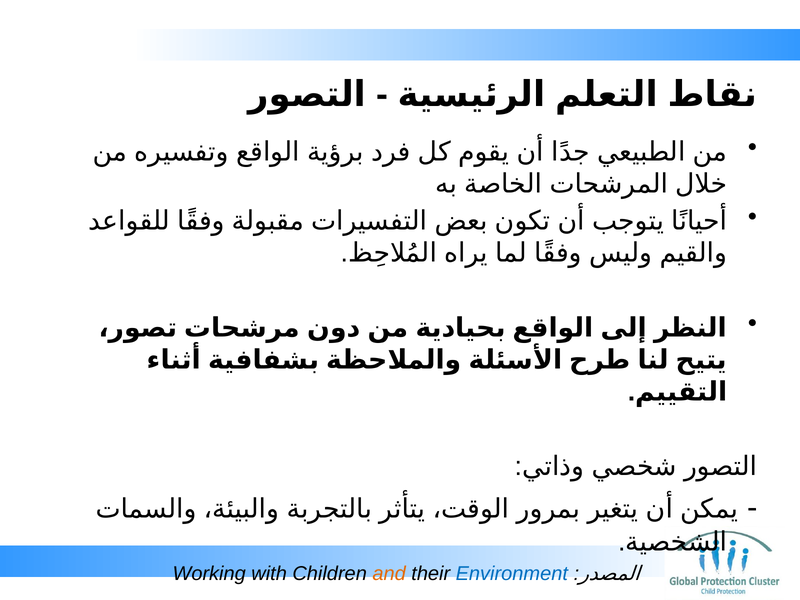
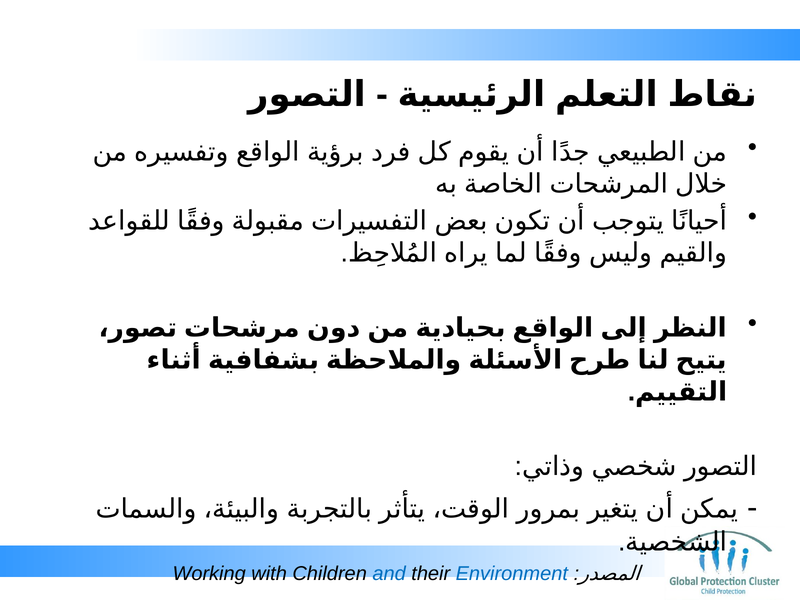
and colour: orange -> blue
